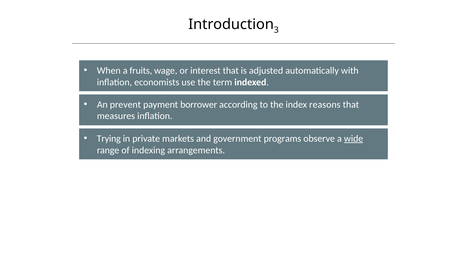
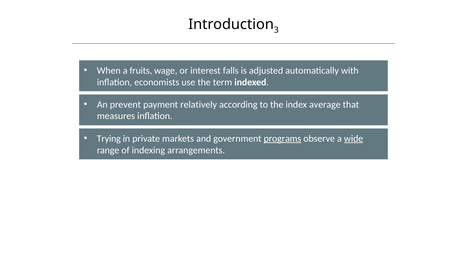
interest that: that -> falls
borrower: borrower -> relatively
reasons: reasons -> average
programs underline: none -> present
